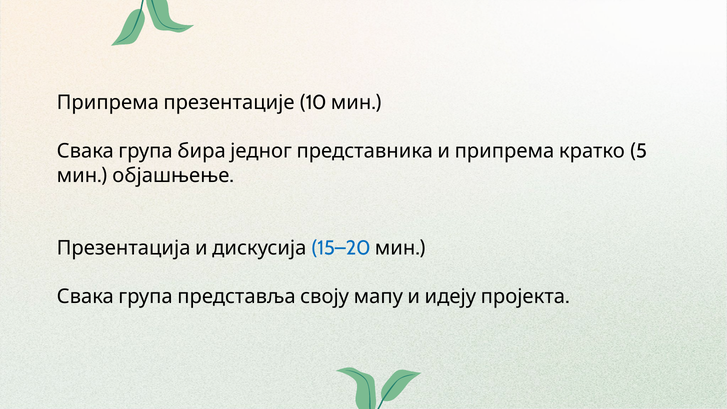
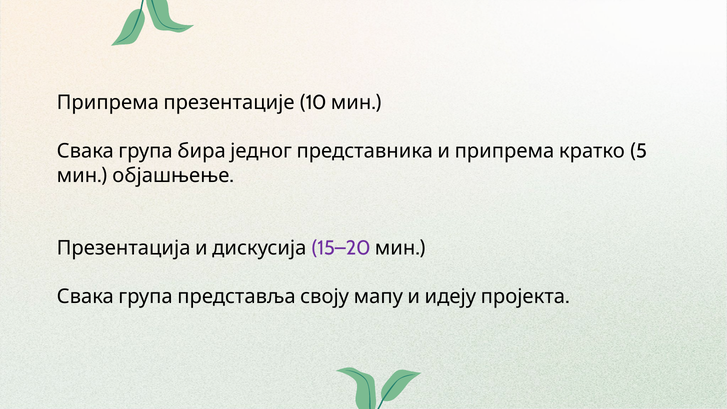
15–20 colour: blue -> purple
